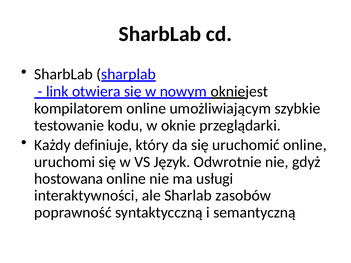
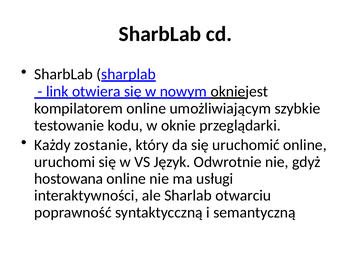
definiuje: definiuje -> zostanie
zasobów: zasobów -> otwarciu
